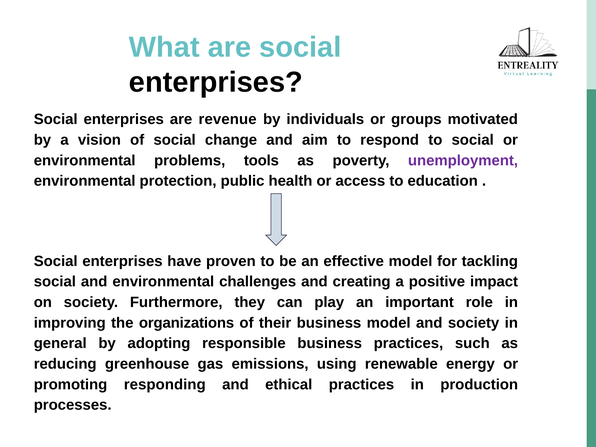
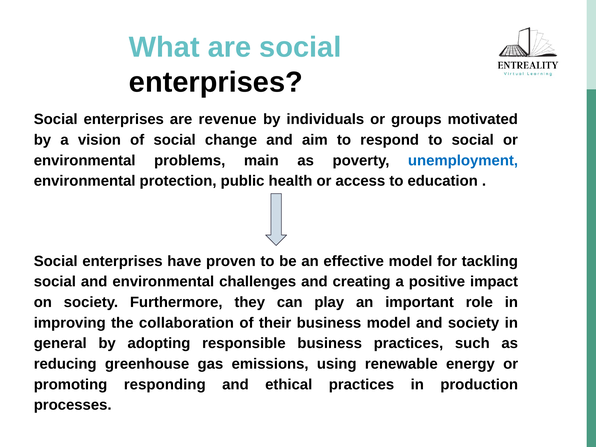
tools: tools -> main
unemployment colour: purple -> blue
organizations: organizations -> collaboration
